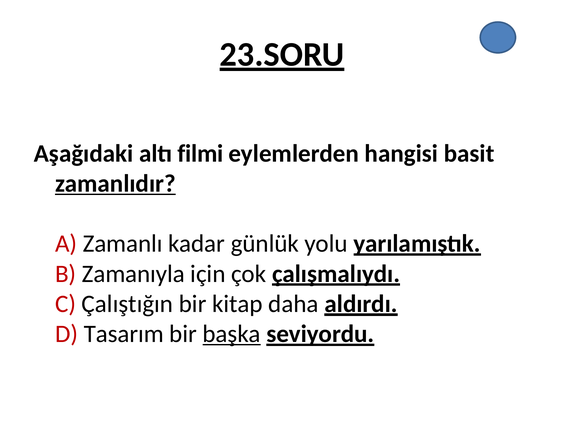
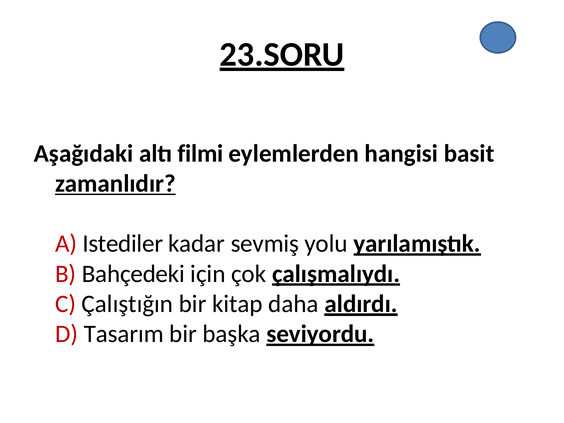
Zamanlı: Zamanlı -> Istediler
günlük: günlük -> sevmiş
Zamanıyla: Zamanıyla -> Bahçedeki
başka underline: present -> none
